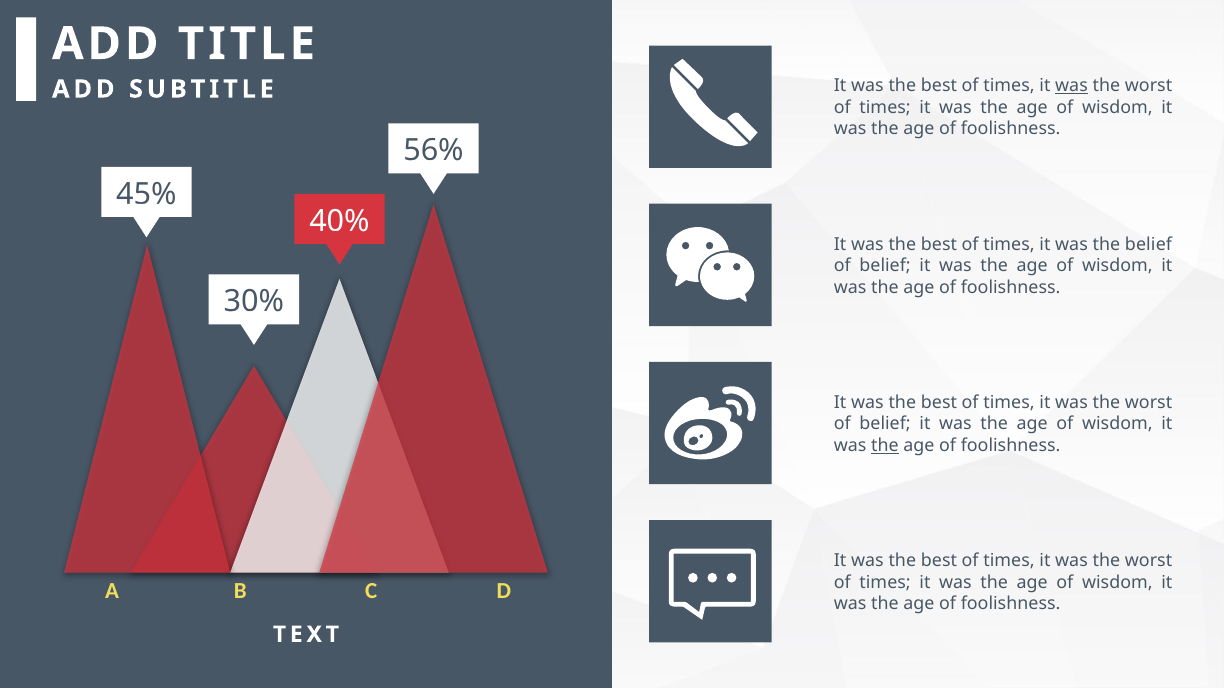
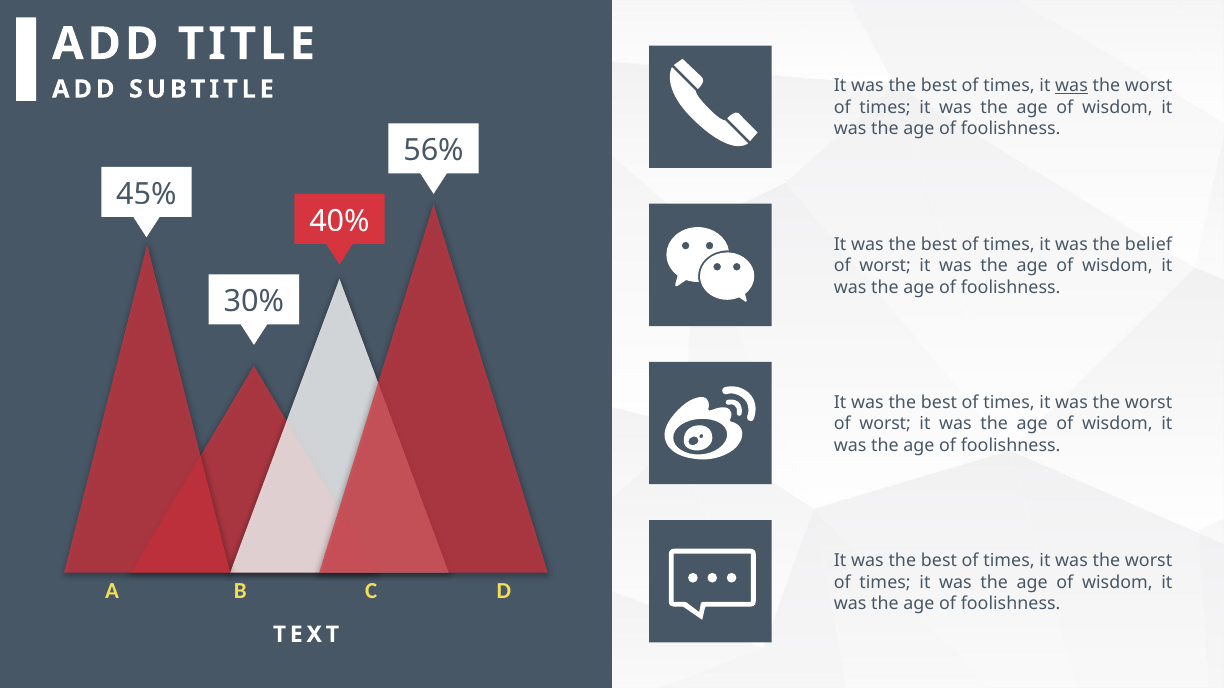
belief at (885, 266): belief -> worst
belief at (885, 424): belief -> worst
the at (885, 446) underline: present -> none
